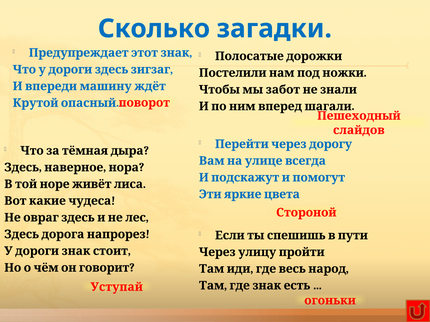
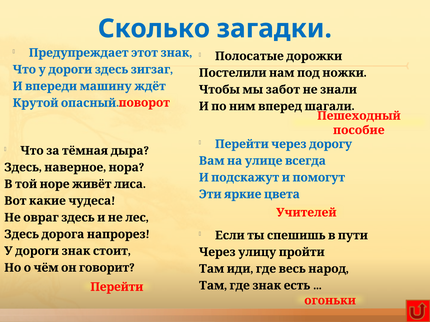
слайдов: слайдов -> пособие
Стороной: Стороной -> Учителей
Уступай: Уступай -> Перейти
